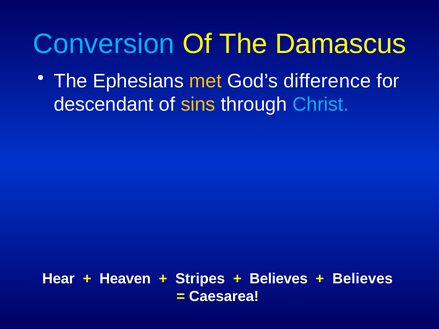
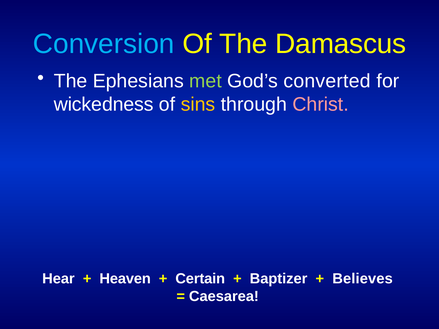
met colour: yellow -> light green
difference: difference -> converted
descendant: descendant -> wickedness
Christ colour: light blue -> pink
Stripes: Stripes -> Certain
Believes at (279, 279): Believes -> Baptizer
